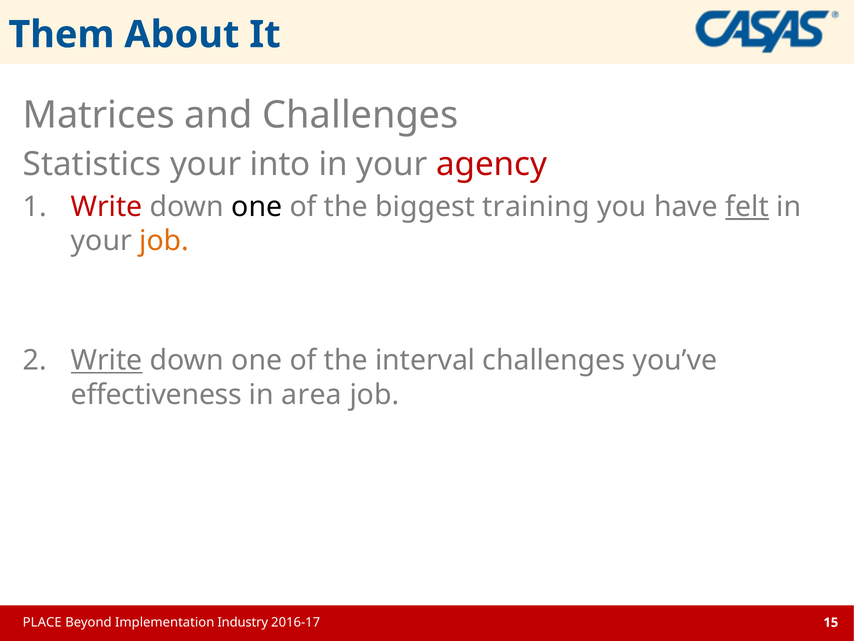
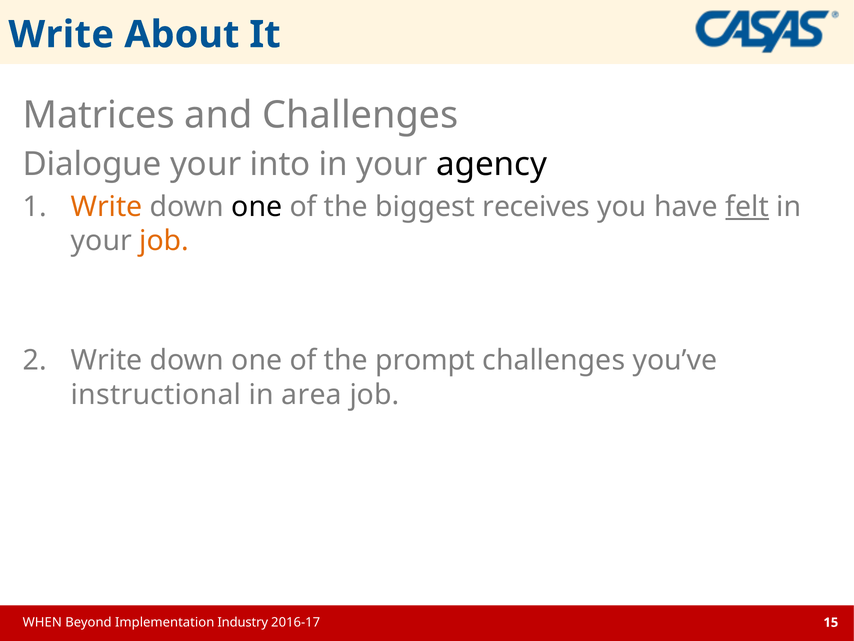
Them at (61, 35): Them -> Write
Statistics: Statistics -> Dialogue
agency colour: red -> black
Write at (107, 207) colour: red -> orange
training: training -> receives
Write at (107, 360) underline: present -> none
interval: interval -> prompt
effectiveness: effectiveness -> instructional
PLACE: PLACE -> WHEN
